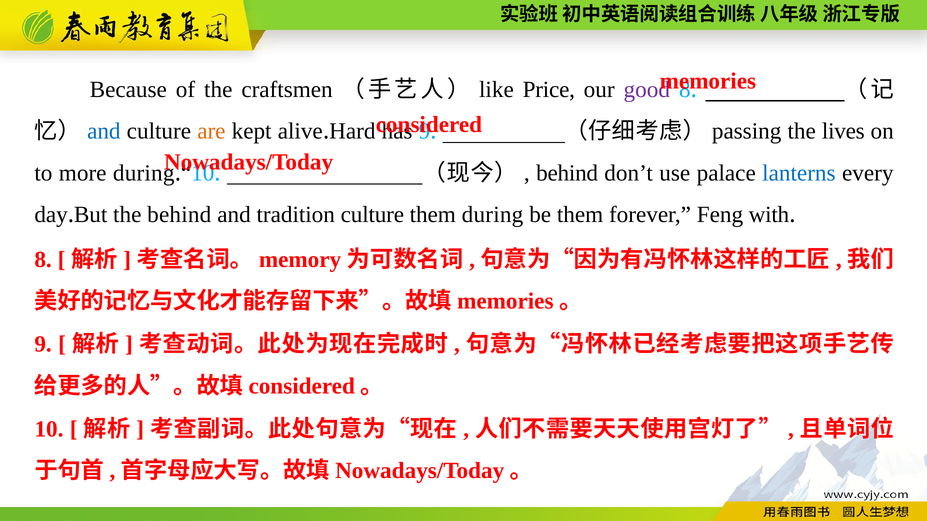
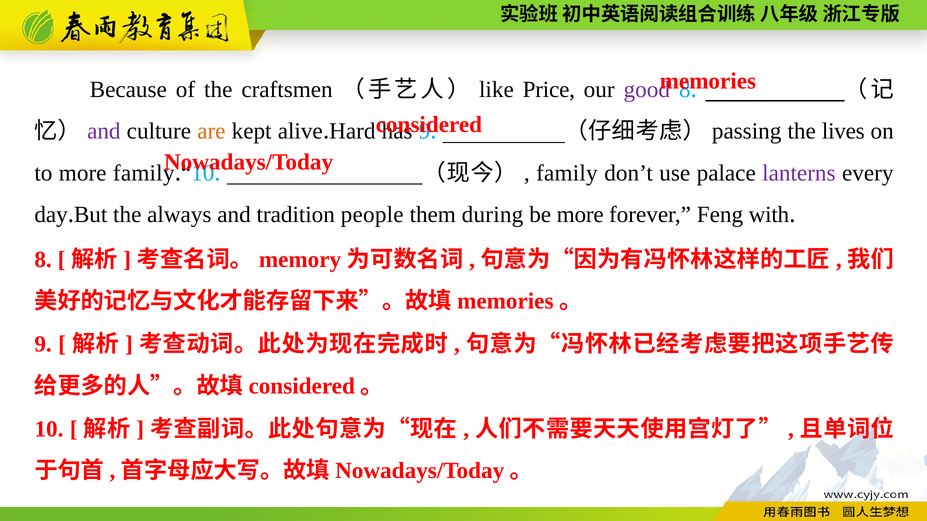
and at (104, 131) colour: blue -> purple
more during: during -> family
behind at (567, 173): behind -> family
lanterns colour: blue -> purple
the behind: behind -> always
tradition culture: culture -> people
be them: them -> more
